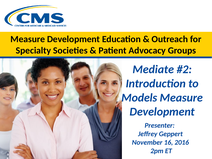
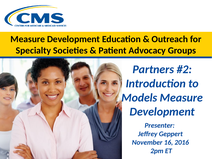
Mediate: Mediate -> Partners
